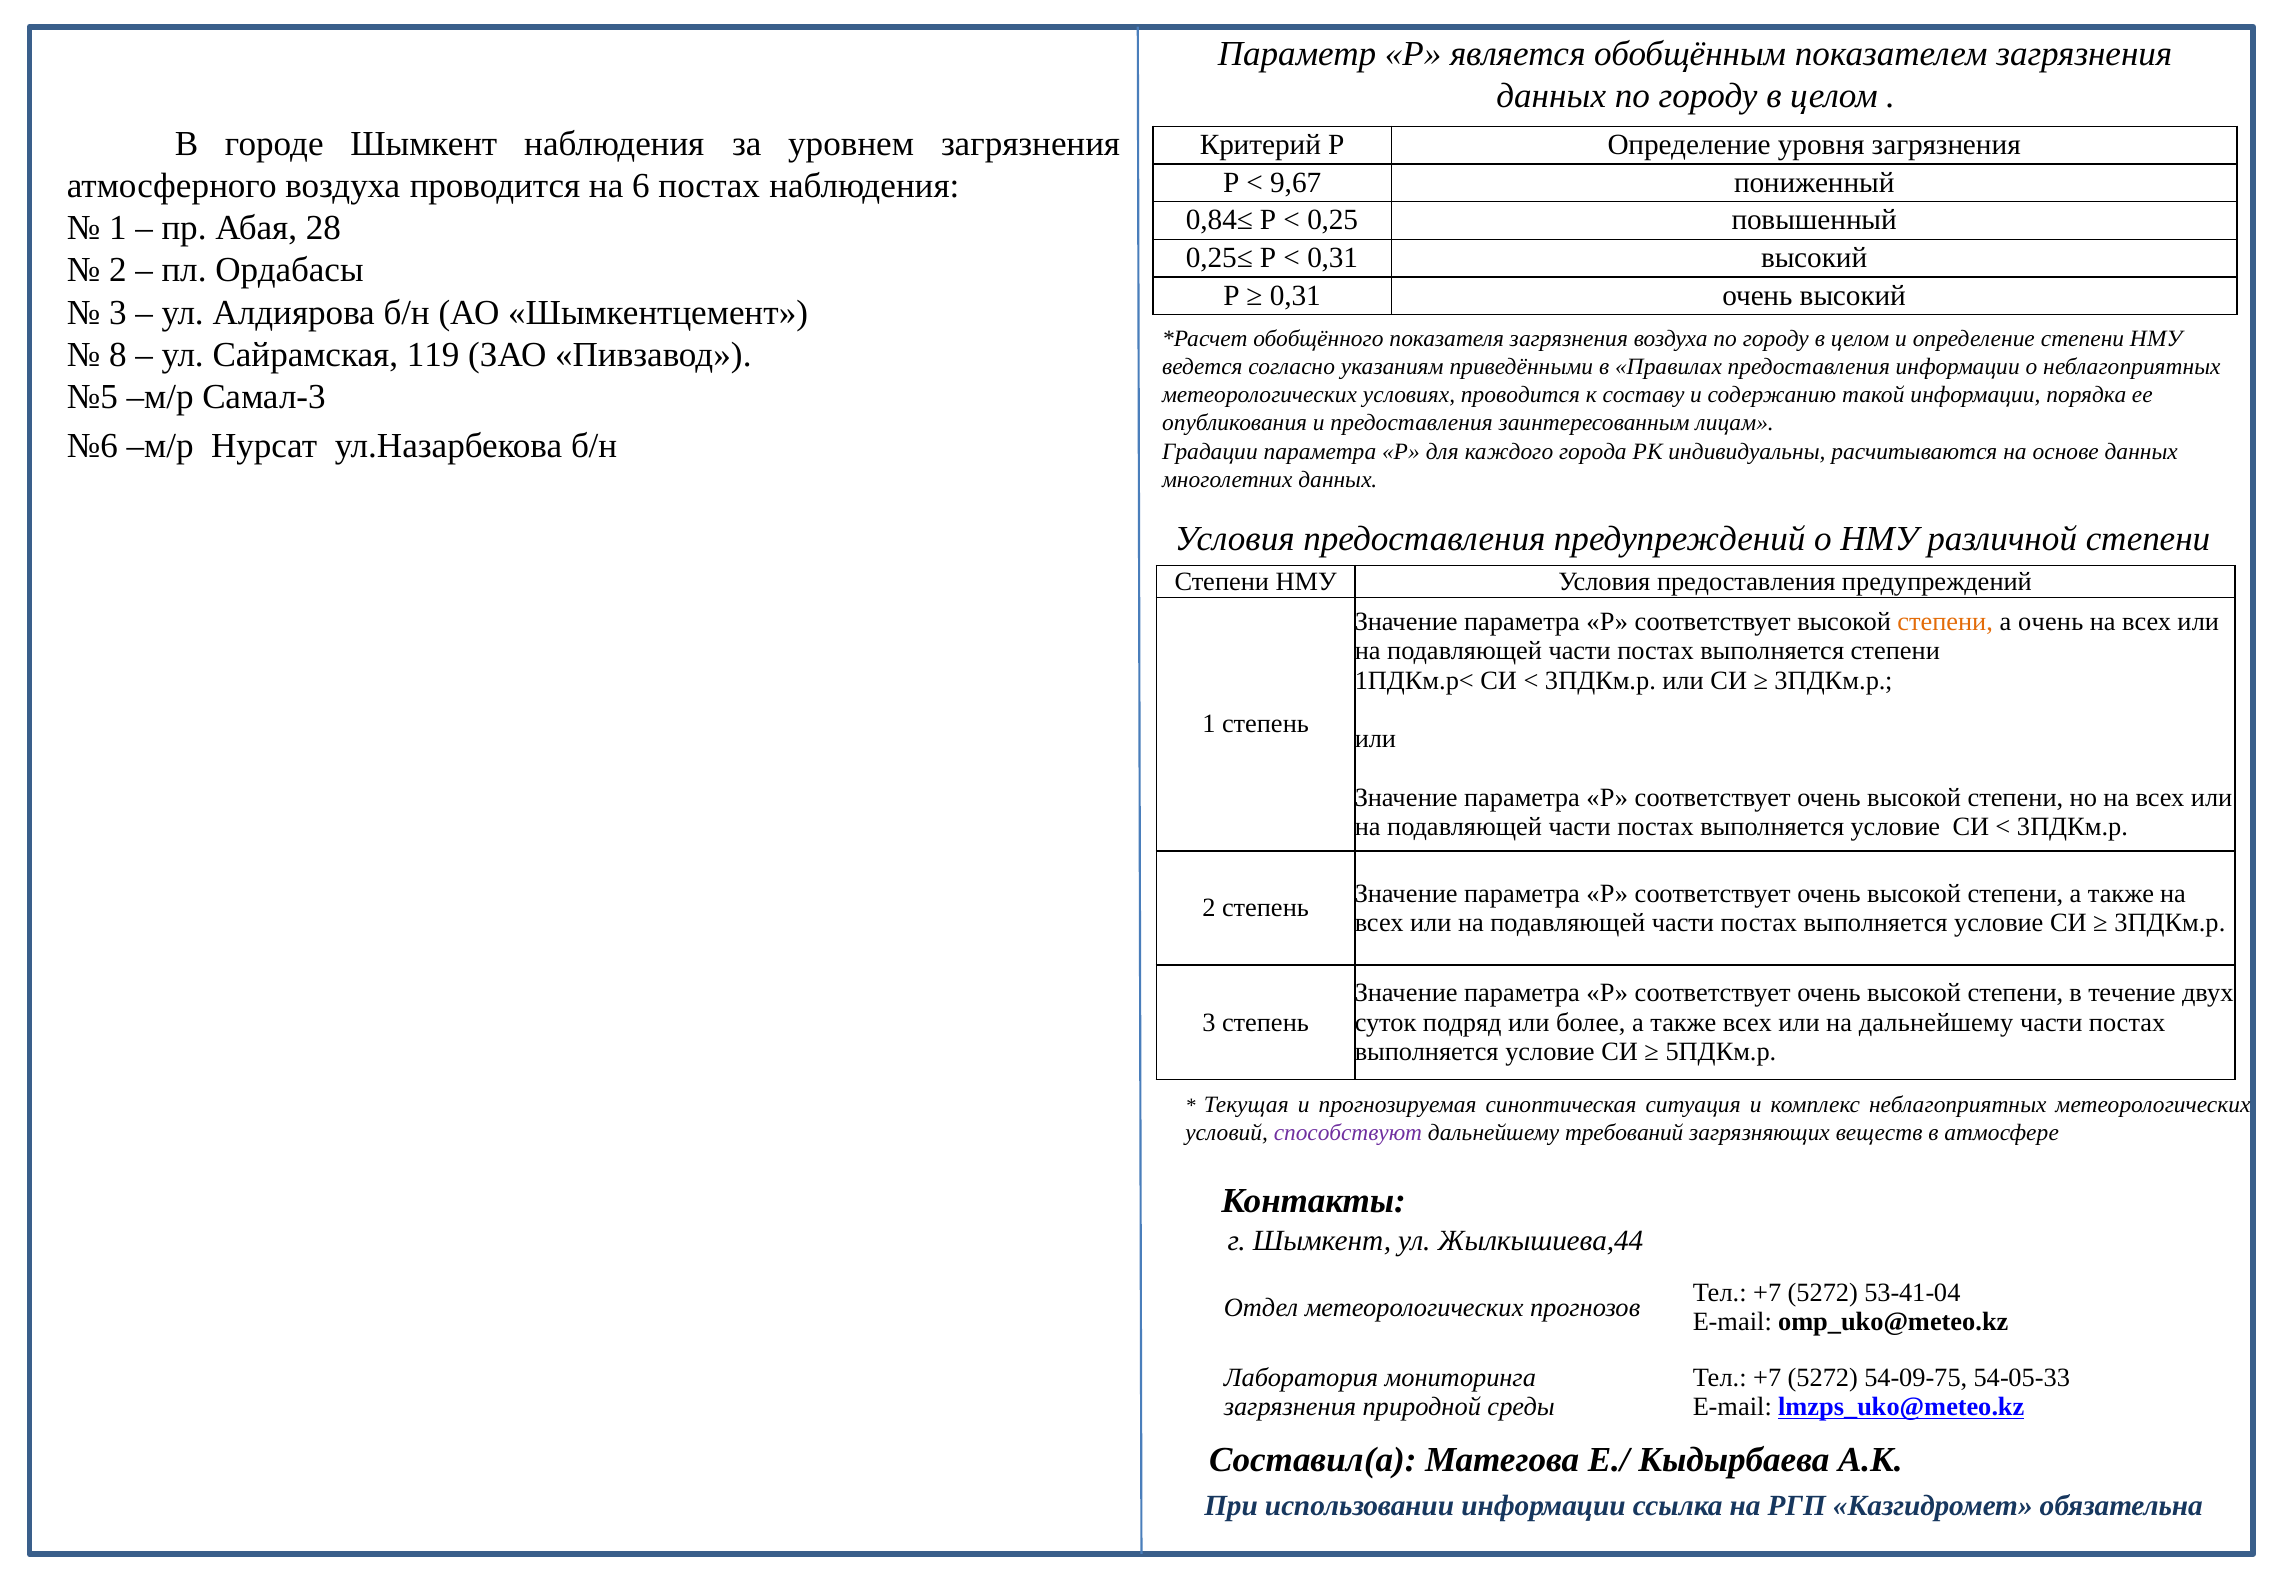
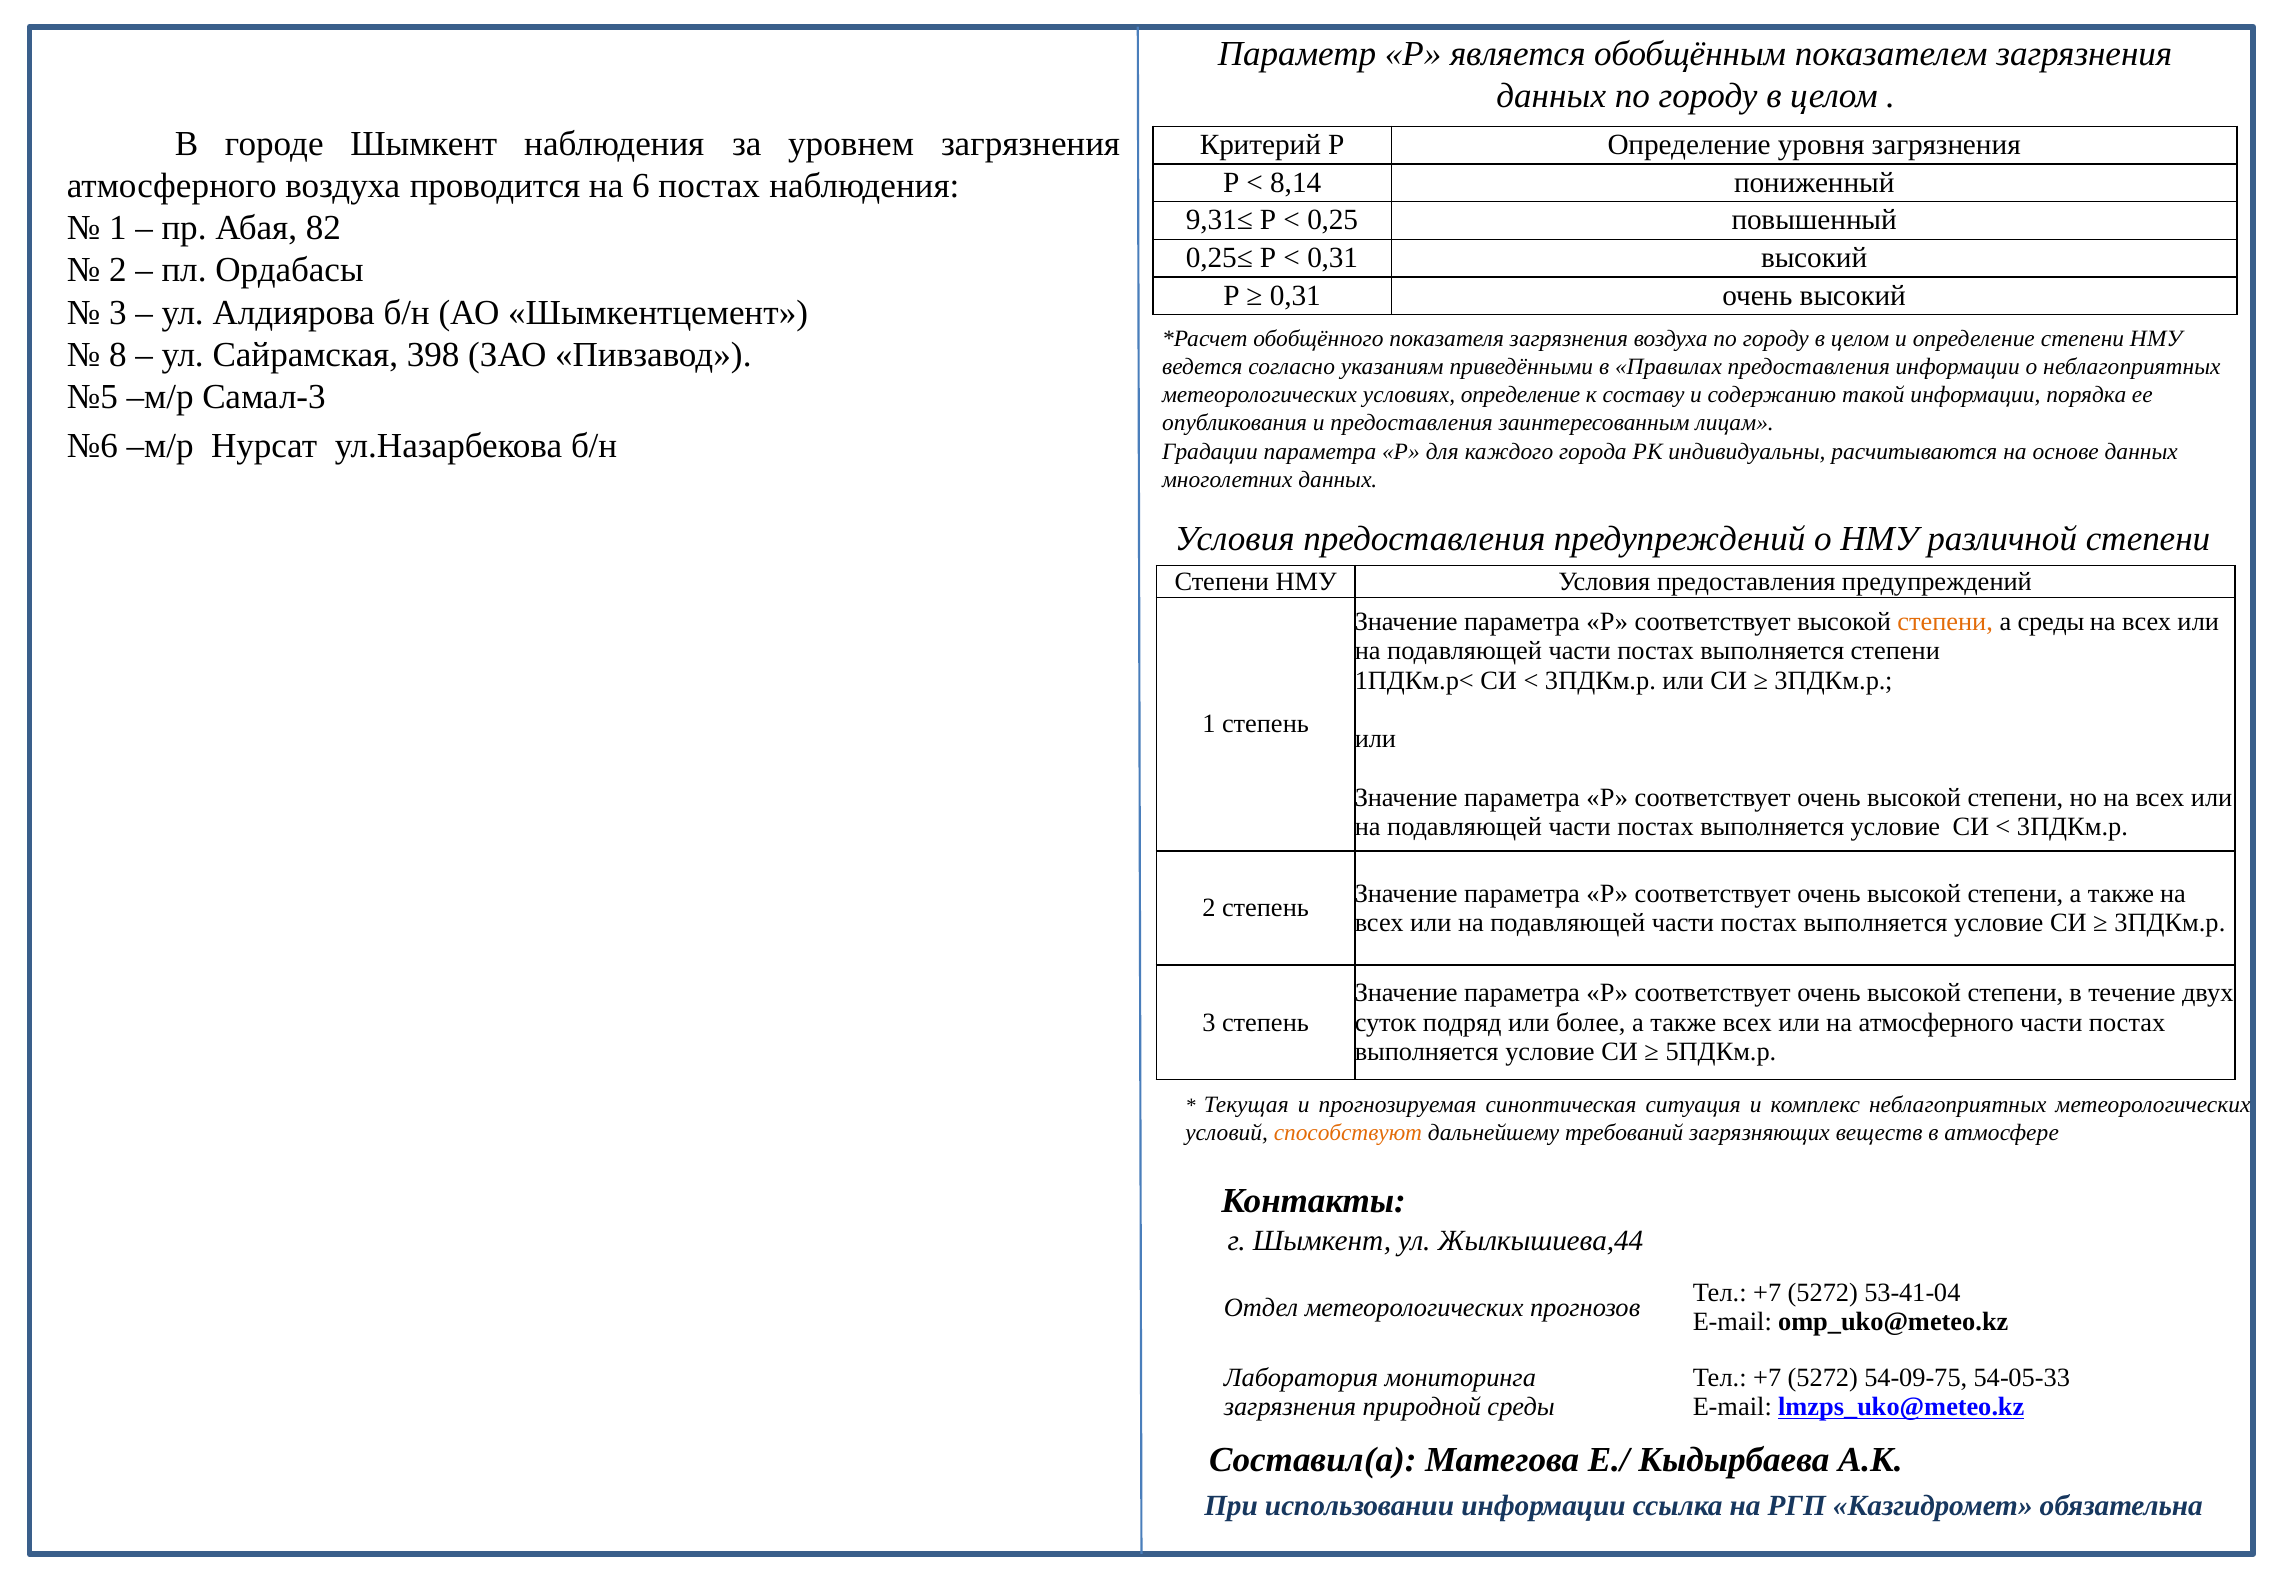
9,67: 9,67 -> 8,14
0,84≤: 0,84≤ -> 9,31≤
28: 28 -> 82
119: 119 -> 398
условиях проводится: проводится -> определение
а очень: очень -> среды
на дальнейшему: дальнейшему -> атмосферного
способствуют colour: purple -> orange
